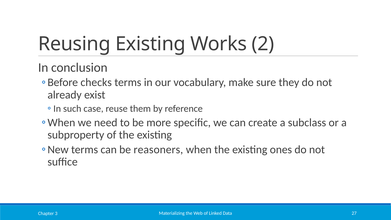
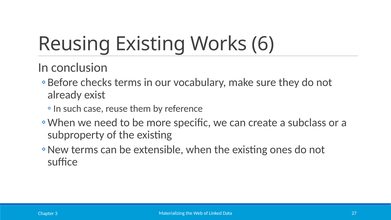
2: 2 -> 6
reasoners: reasoners -> extensible
